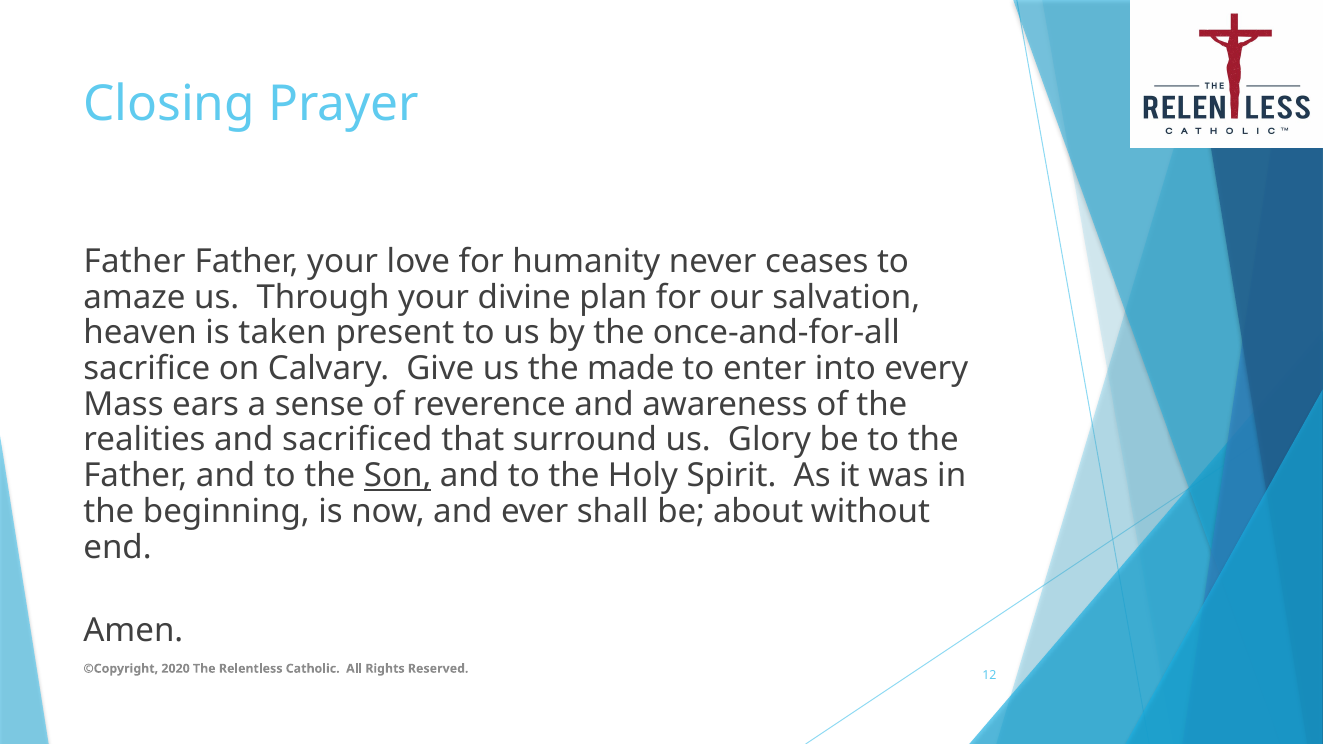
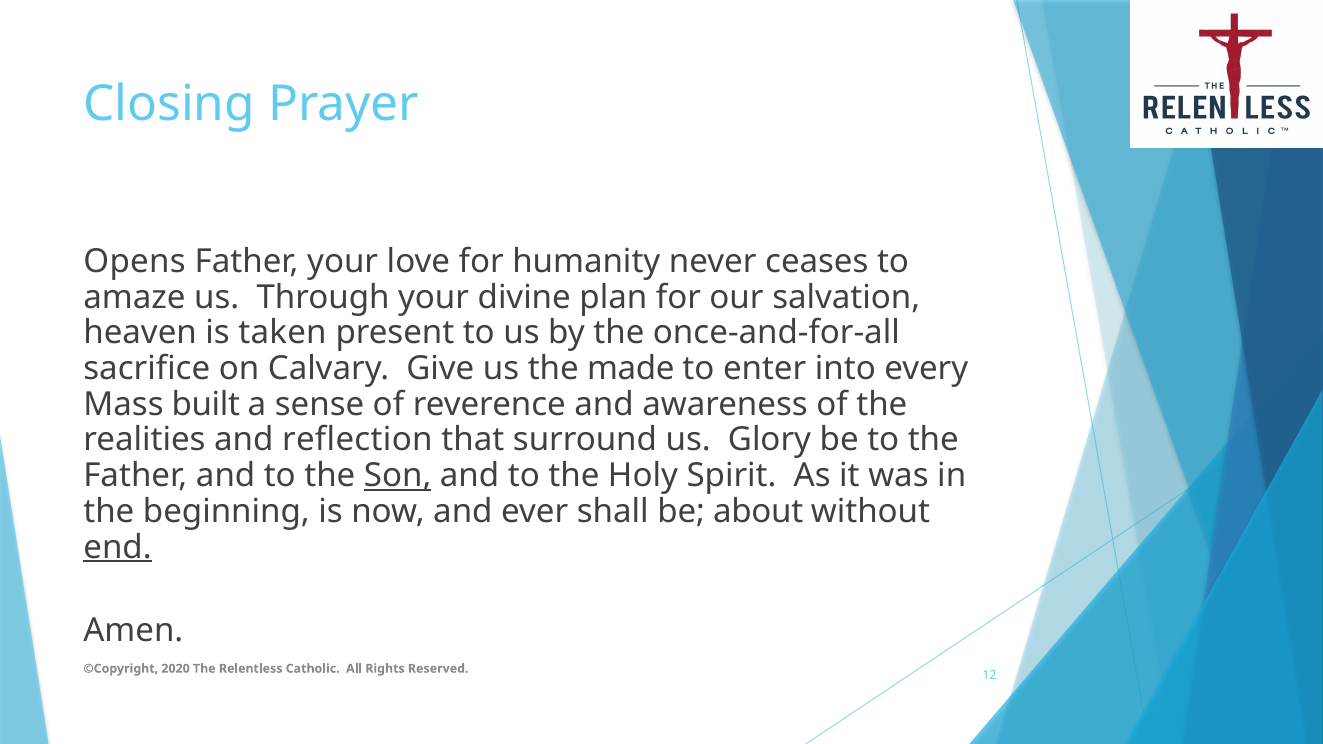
Father at (135, 262): Father -> Opens
ears: ears -> built
sacrificed: sacrificed -> reflection
end underline: none -> present
